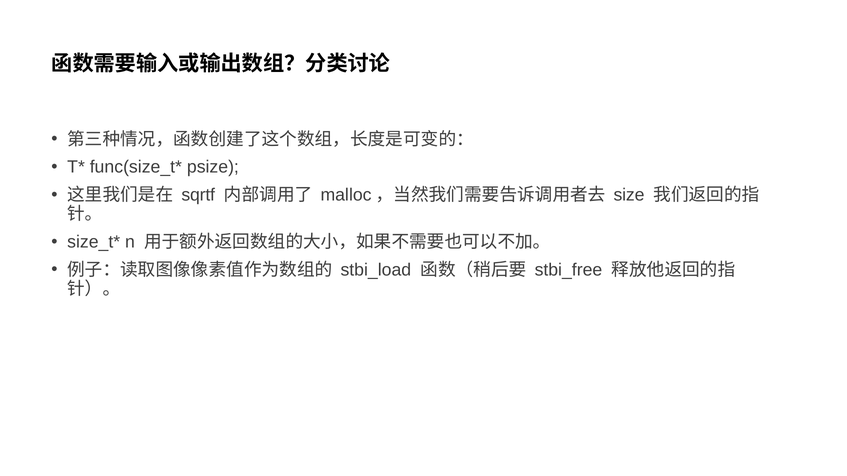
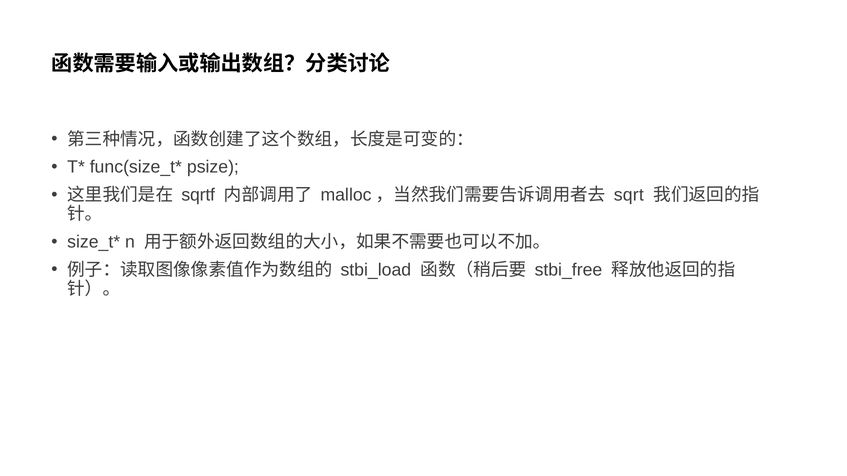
size: size -> sqrt
